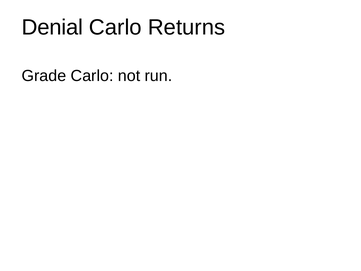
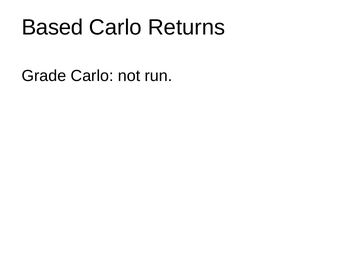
Denial: Denial -> Based
